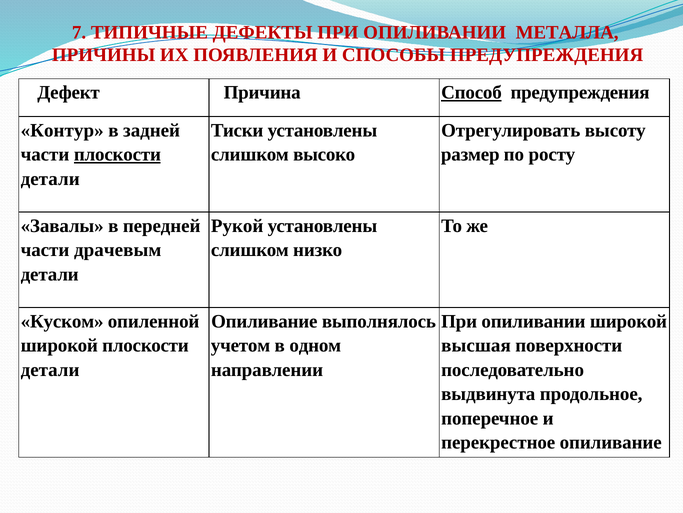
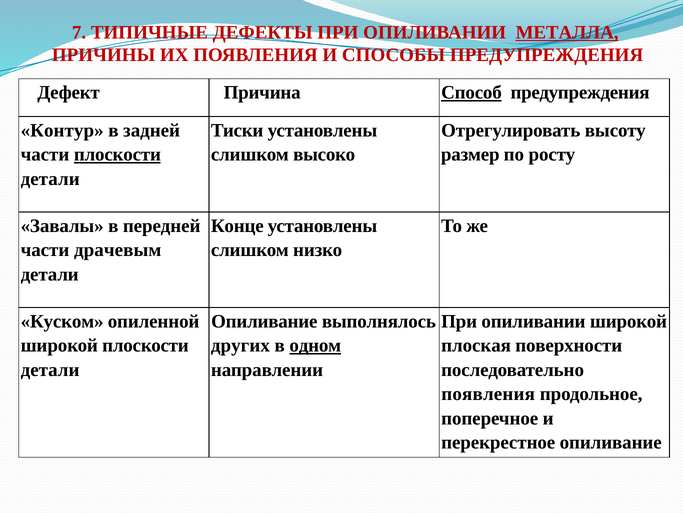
МЕТАЛЛА underline: none -> present
Рукой: Рукой -> Конце
учетом: учетом -> других
одном underline: none -> present
высшая: высшая -> плоская
выдвинута at (488, 393): выдвинута -> появления
